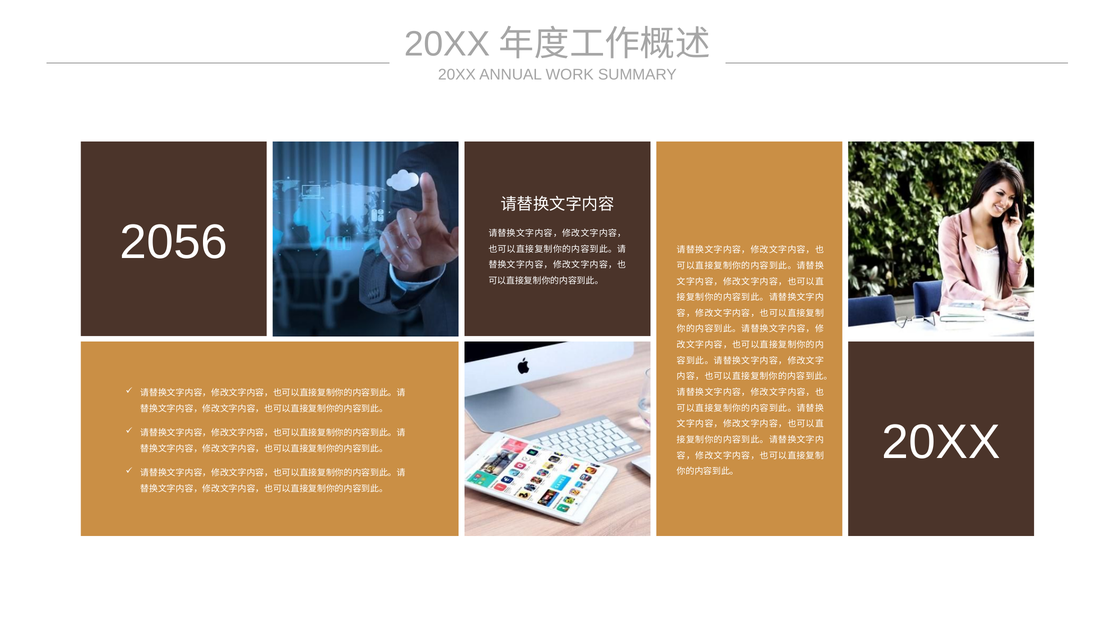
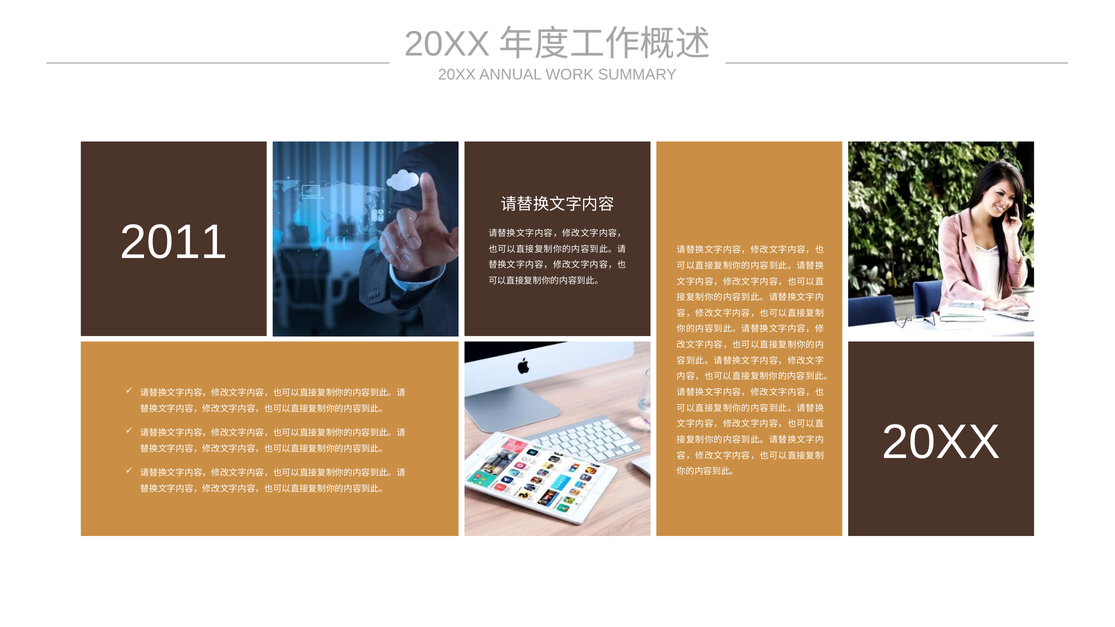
2056: 2056 -> 2011
